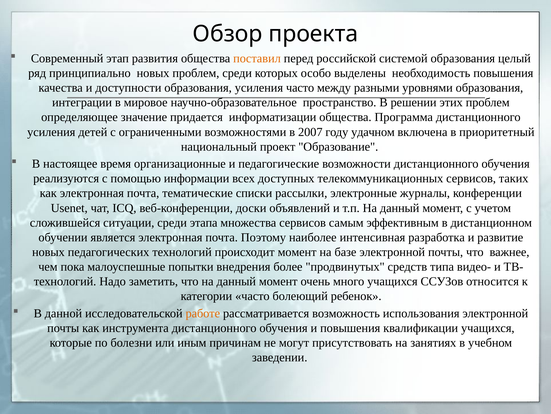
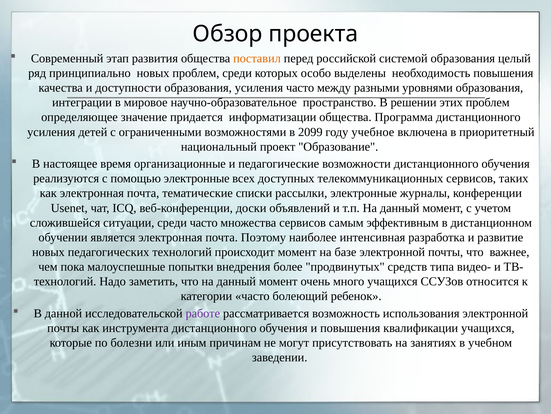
2007: 2007 -> 2099
удачном: удачном -> учебное
помощью информации: информации -> электронные
среди этапа: этапа -> часто
работе colour: orange -> purple
